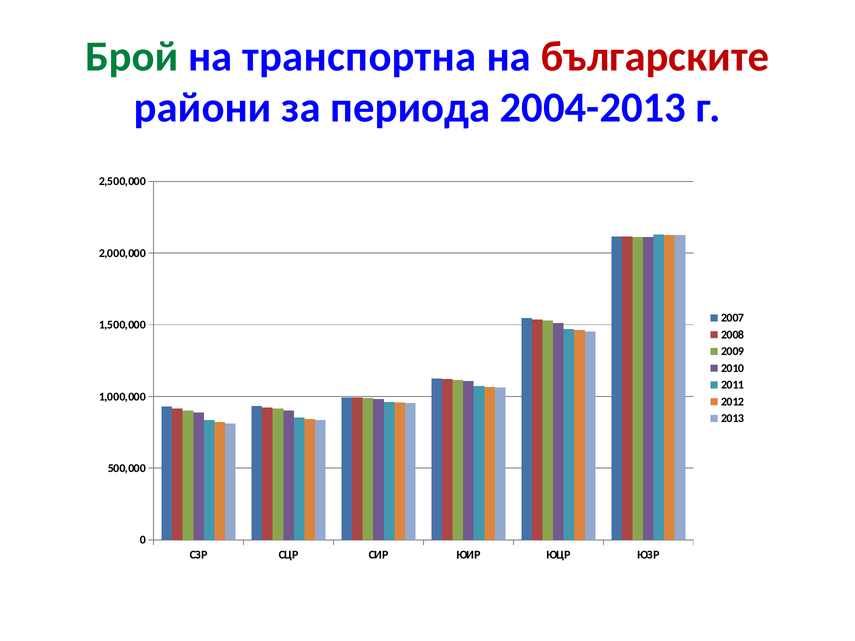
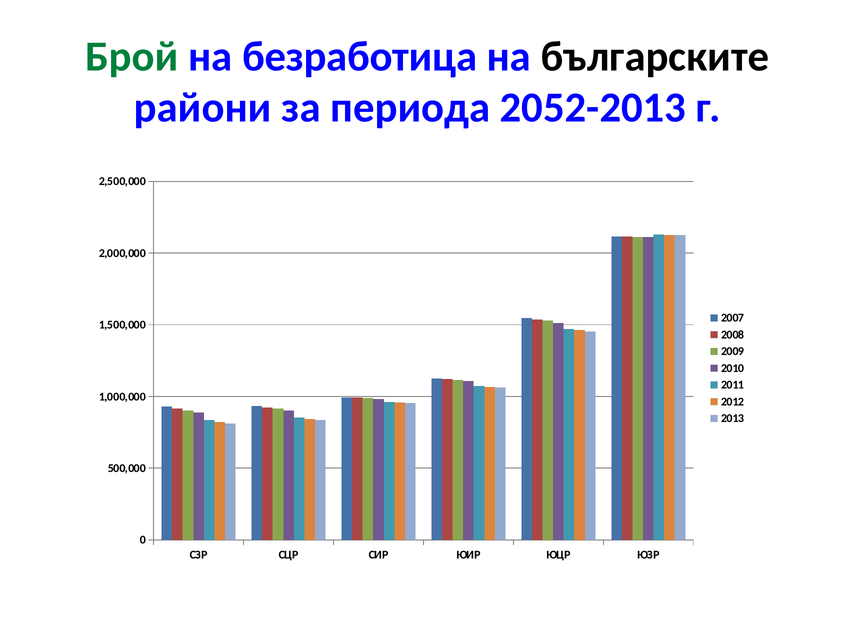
транспортна: транспортна -> безработица
българските colour: red -> black
2004-2013: 2004-2013 -> 2052-2013
